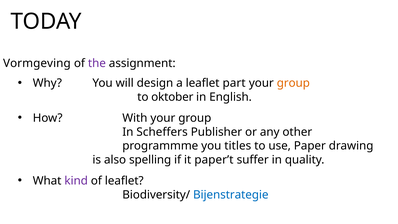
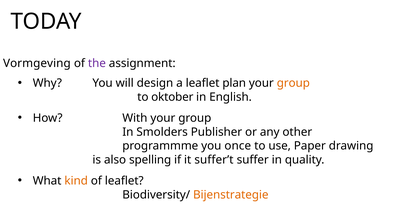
part: part -> plan
Scheffers: Scheffers -> Smolders
titles: titles -> once
paper’t: paper’t -> suffer’t
kind colour: purple -> orange
Bijenstrategie colour: blue -> orange
